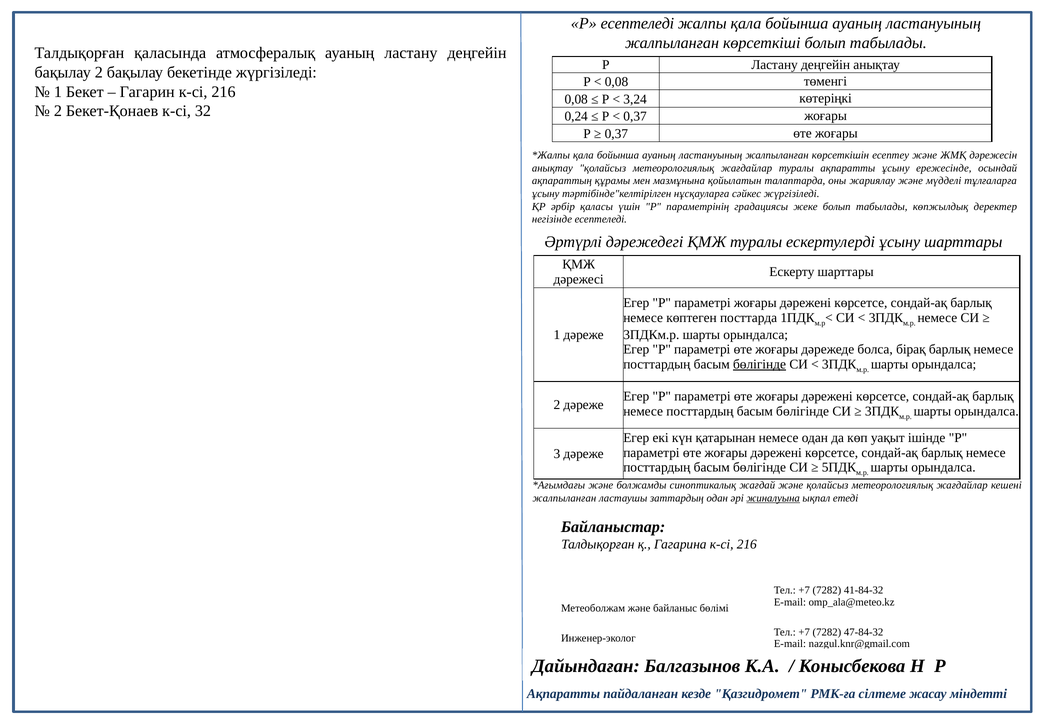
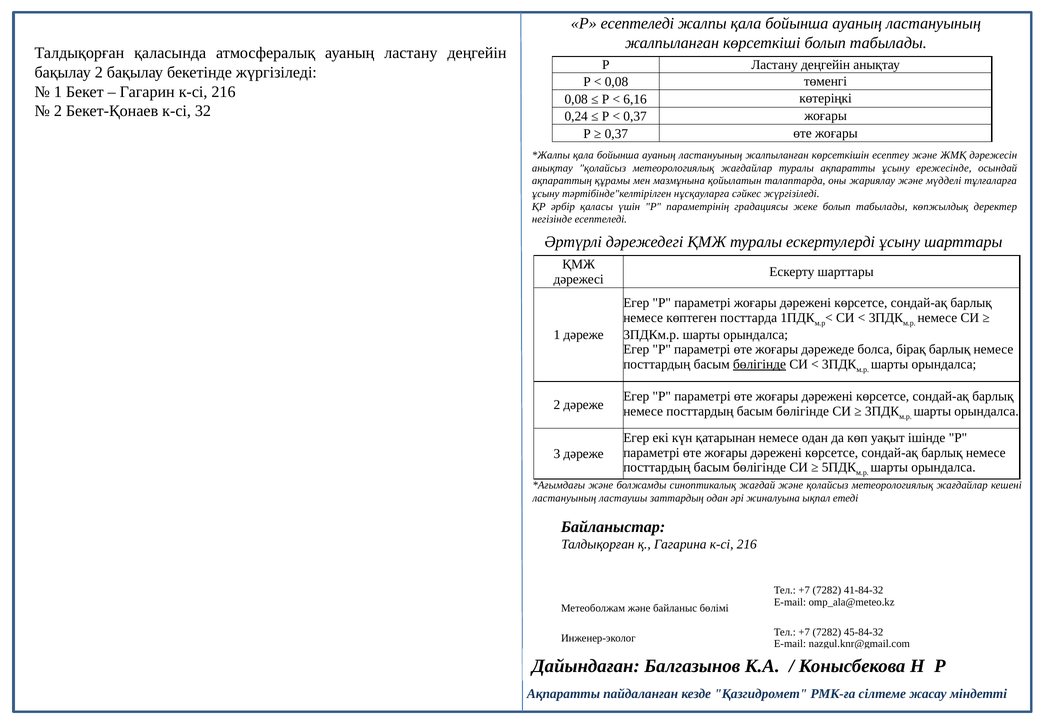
3,24: 3,24 -> 6,16
жалпыланған at (564, 498): жалпыланған -> ластануының
жиналуына underline: present -> none
47-84-32: 47-84-32 -> 45-84-32
